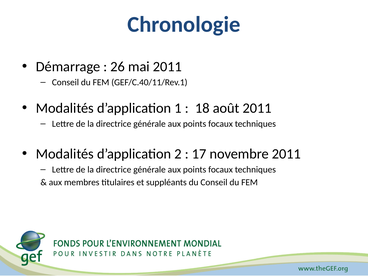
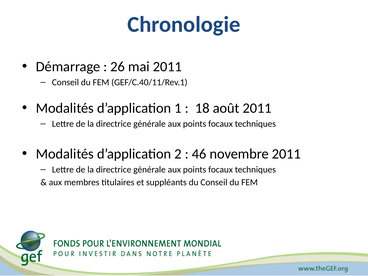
17: 17 -> 46
